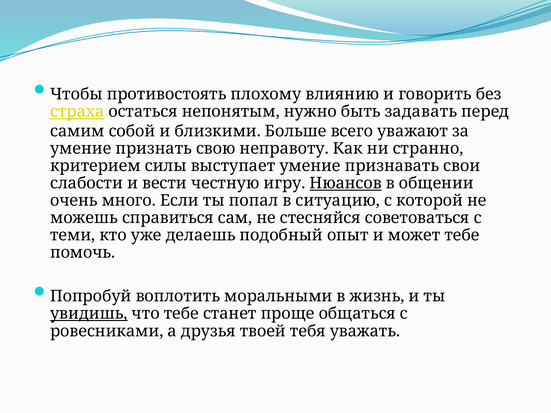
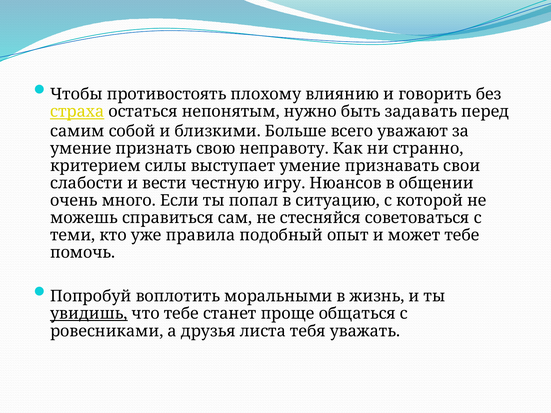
Нюансов underline: present -> none
делаешь: делаешь -> правила
твоей: твоей -> листа
